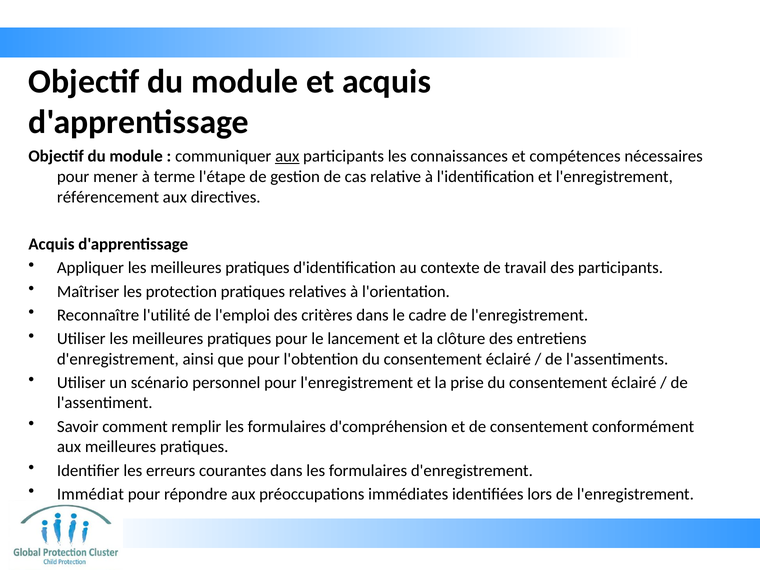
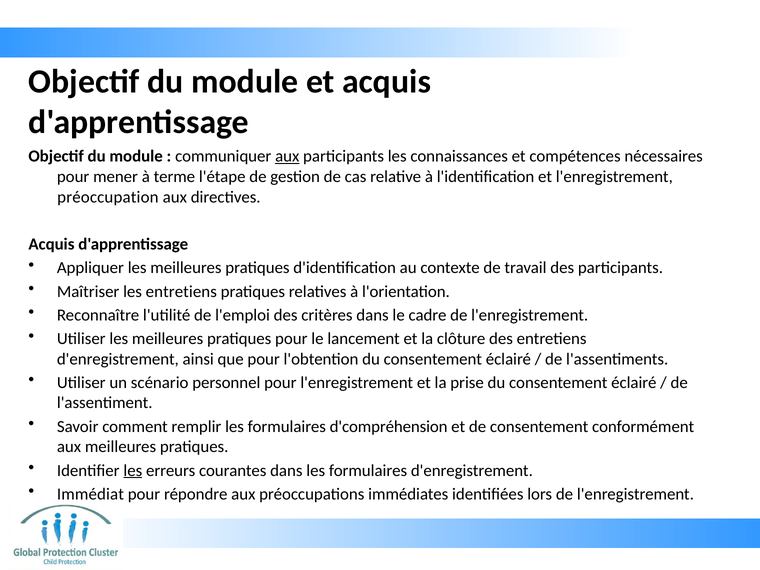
référencement: référencement -> préoccupation
les protection: protection -> entretiens
les at (133, 470) underline: none -> present
